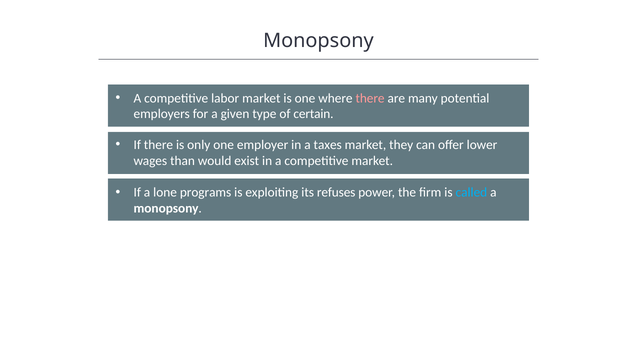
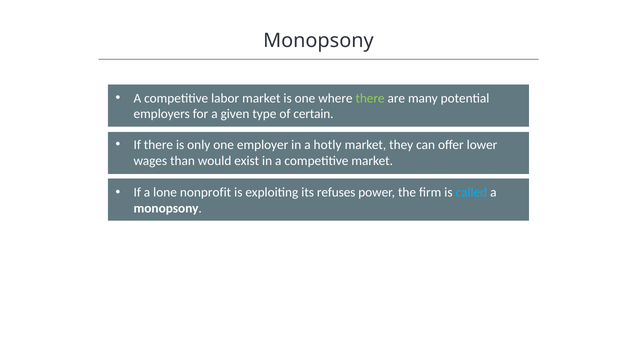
there at (370, 98) colour: pink -> light green
taxes: taxes -> hotly
programs: programs -> nonprofit
